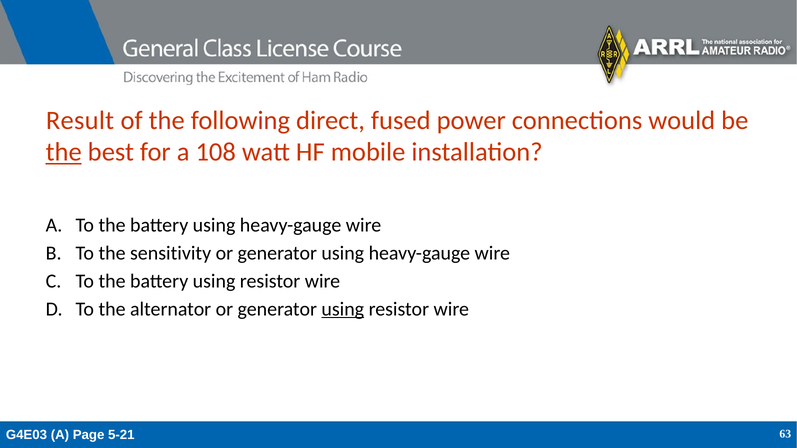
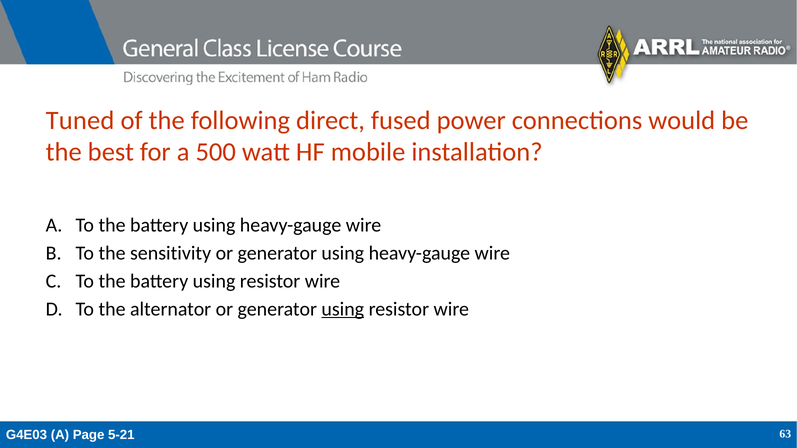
Result: Result -> Tuned
the at (64, 152) underline: present -> none
108: 108 -> 500
